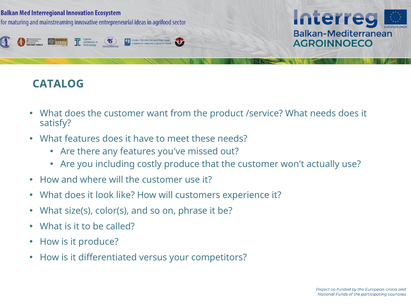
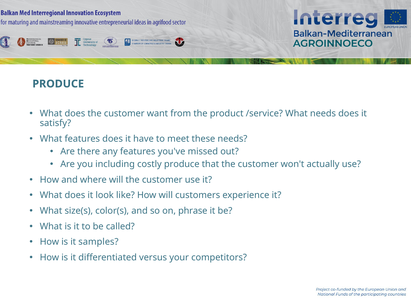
CATALOG at (58, 84): CATALOG -> PRODUCE
it produce: produce -> samples
